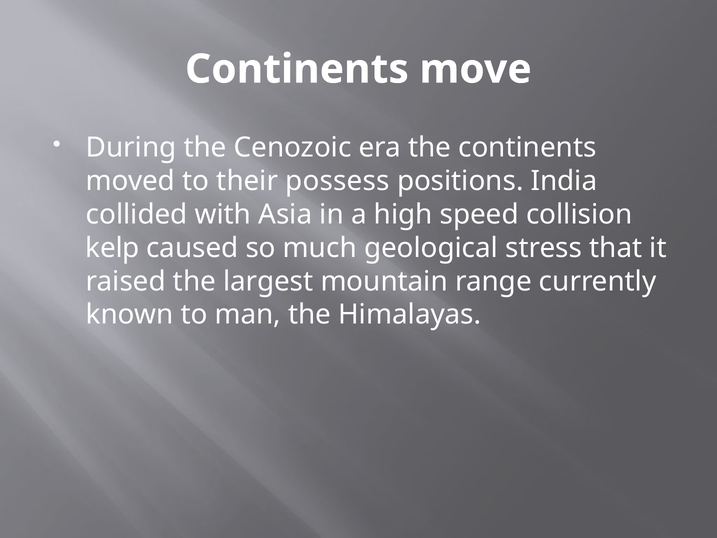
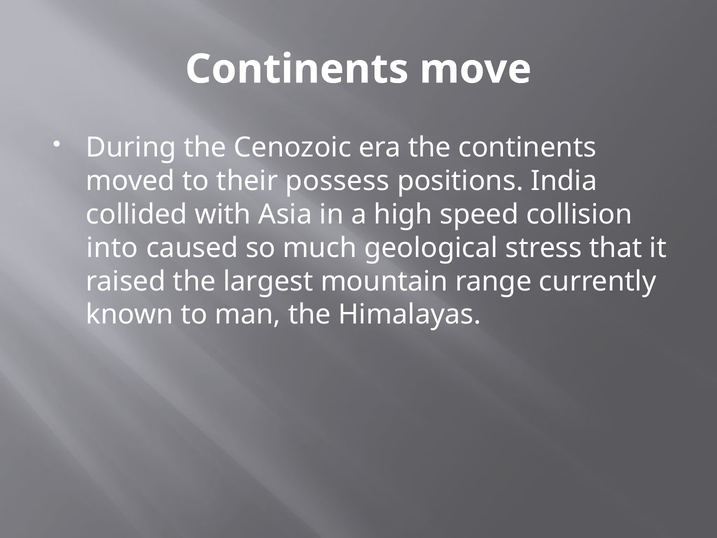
kelp: kelp -> into
